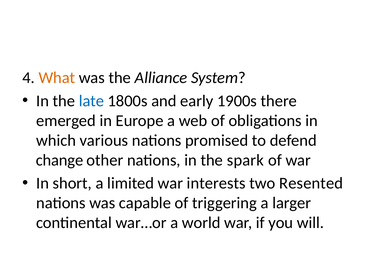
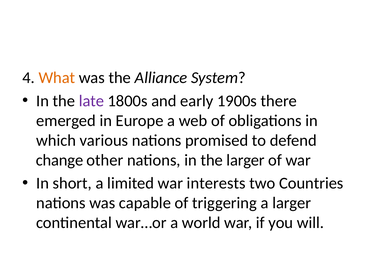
late colour: blue -> purple
the spark: spark -> larger
Resented: Resented -> Countries
